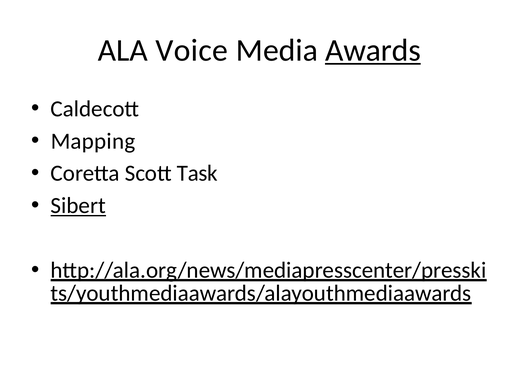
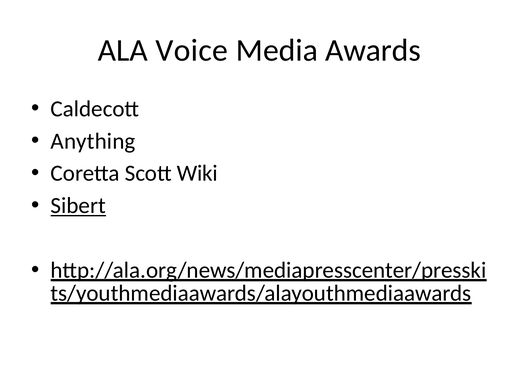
Awards underline: present -> none
Mapping: Mapping -> Anything
Task: Task -> Wiki
